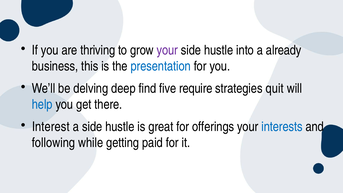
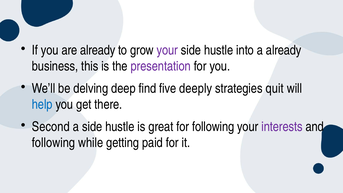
are thriving: thriving -> already
presentation colour: blue -> purple
require: require -> deeply
Interest: Interest -> Second
for offerings: offerings -> following
interests colour: blue -> purple
